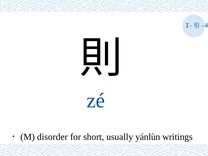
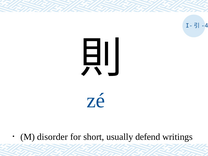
yánlùn: yánlùn -> defend
